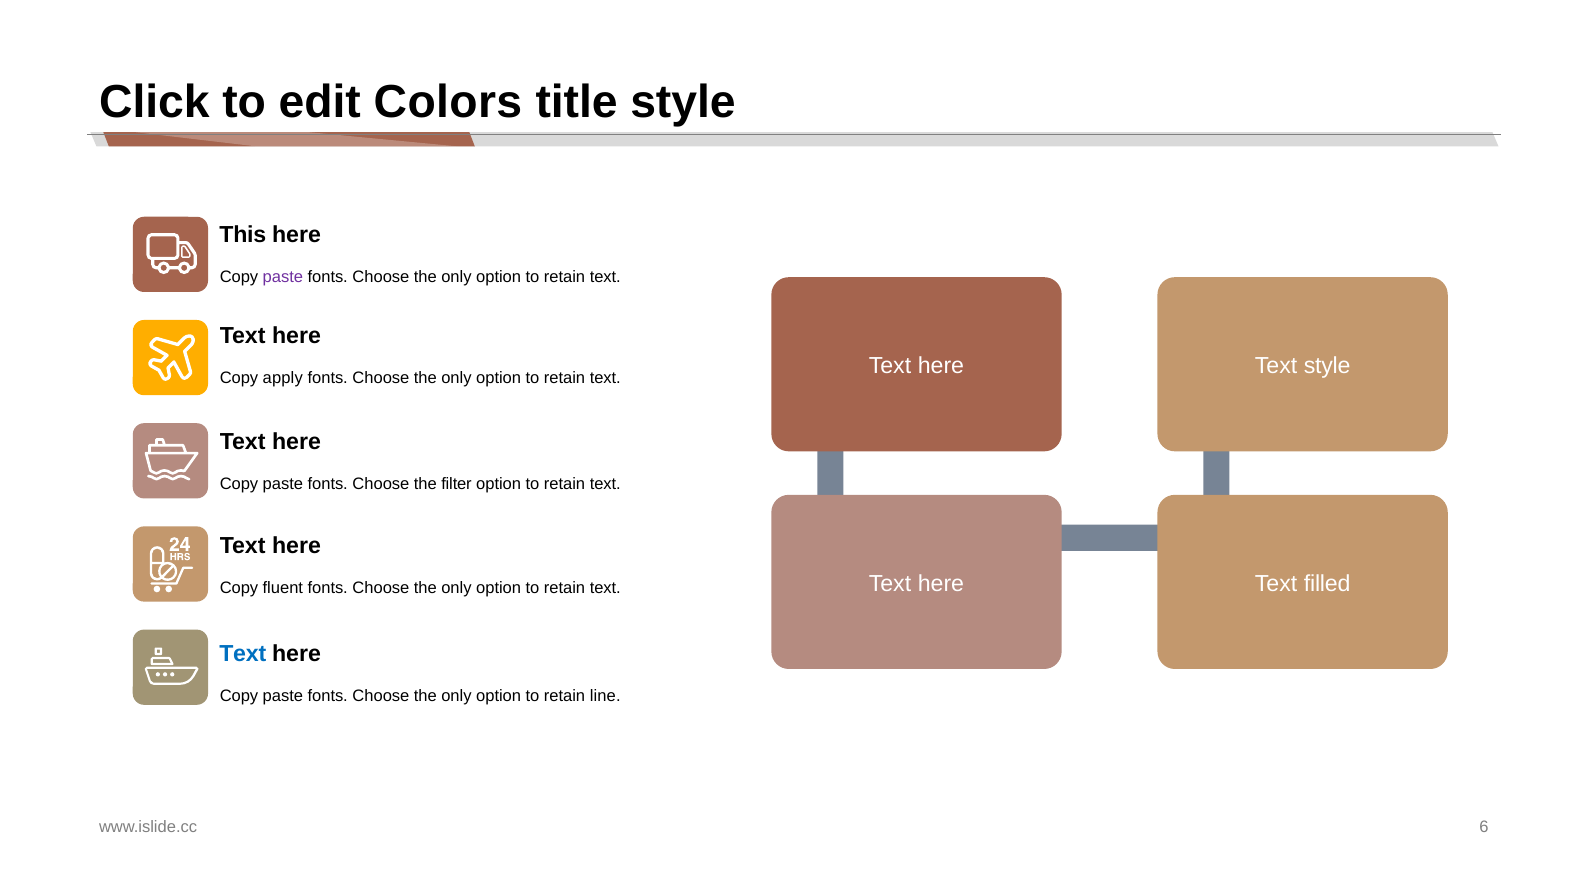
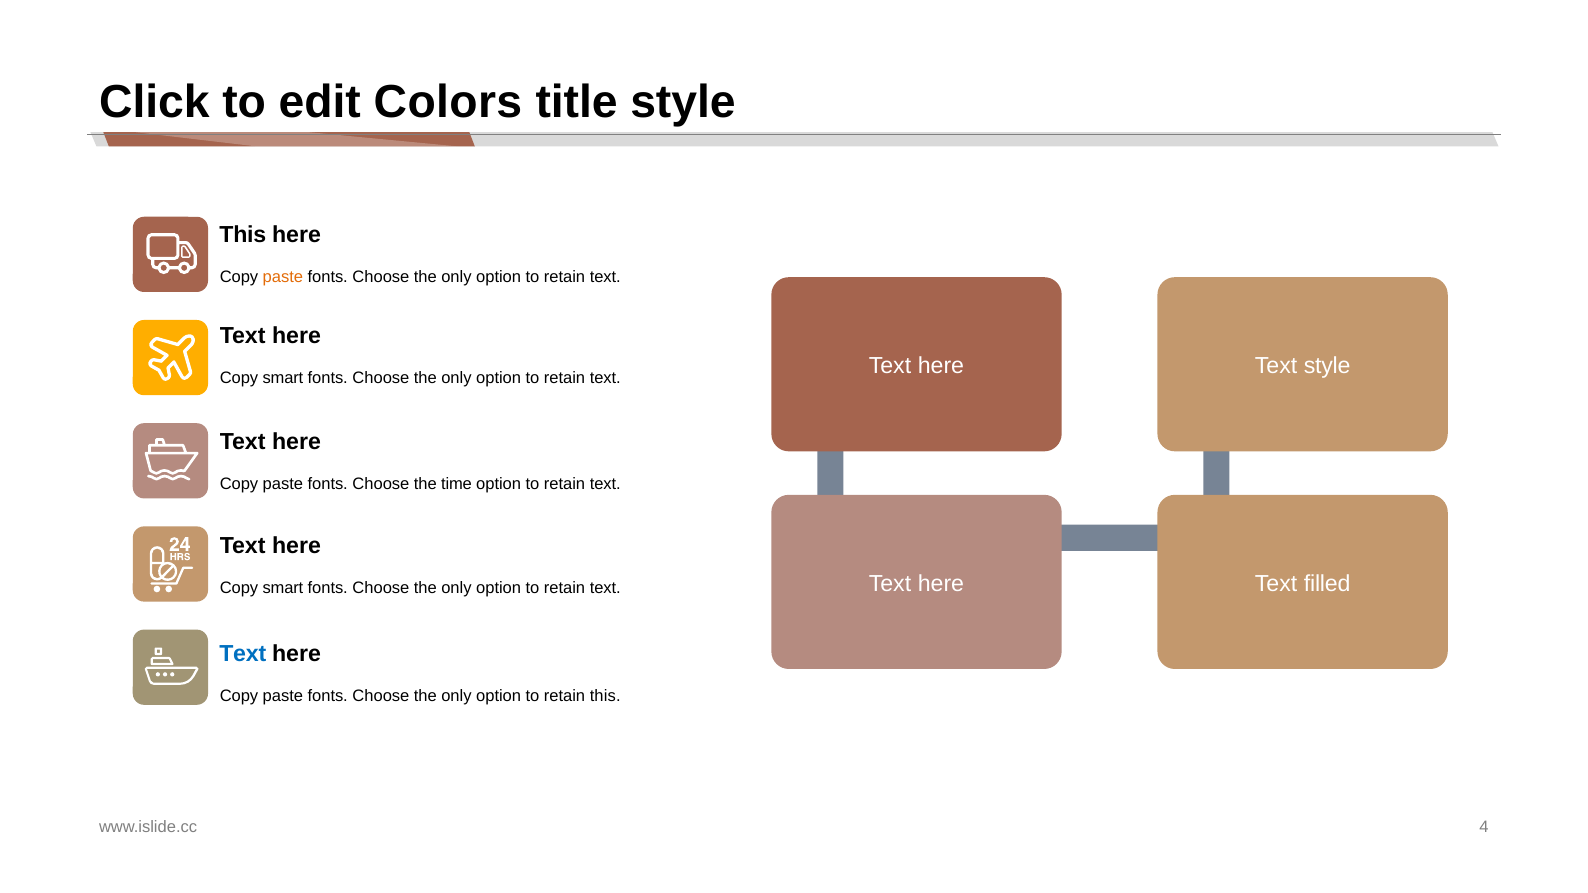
paste at (283, 277) colour: purple -> orange
apply at (283, 378): apply -> smart
filter: filter -> time
fluent at (283, 588): fluent -> smart
retain line: line -> this
6: 6 -> 4
